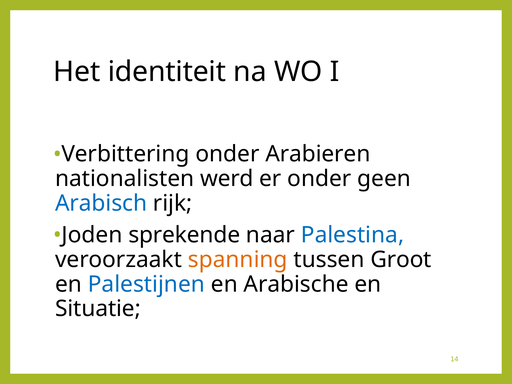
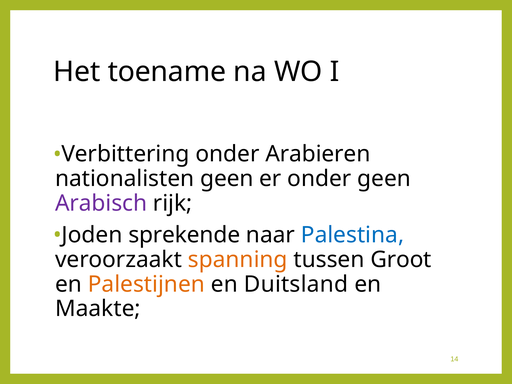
identiteit: identiteit -> toename
nationalisten werd: werd -> geen
Arabisch colour: blue -> purple
Palestijnen colour: blue -> orange
Arabische: Arabische -> Duitsland
Situatie: Situatie -> Maakte
